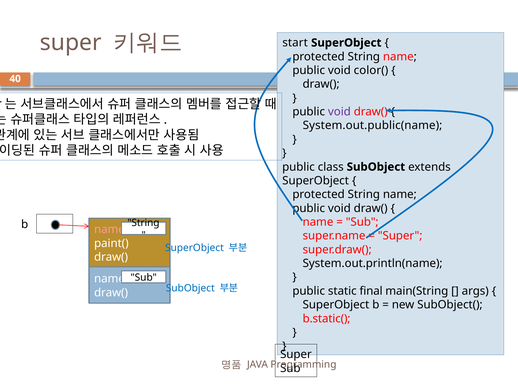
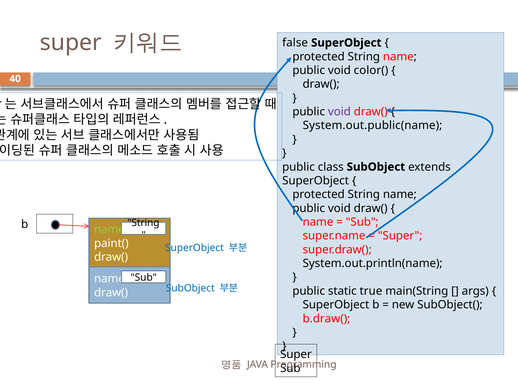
start: start -> false
name at (110, 230) colour: pink -> light green
final: final -> true
b.static(: b.static( -> b.draw(
